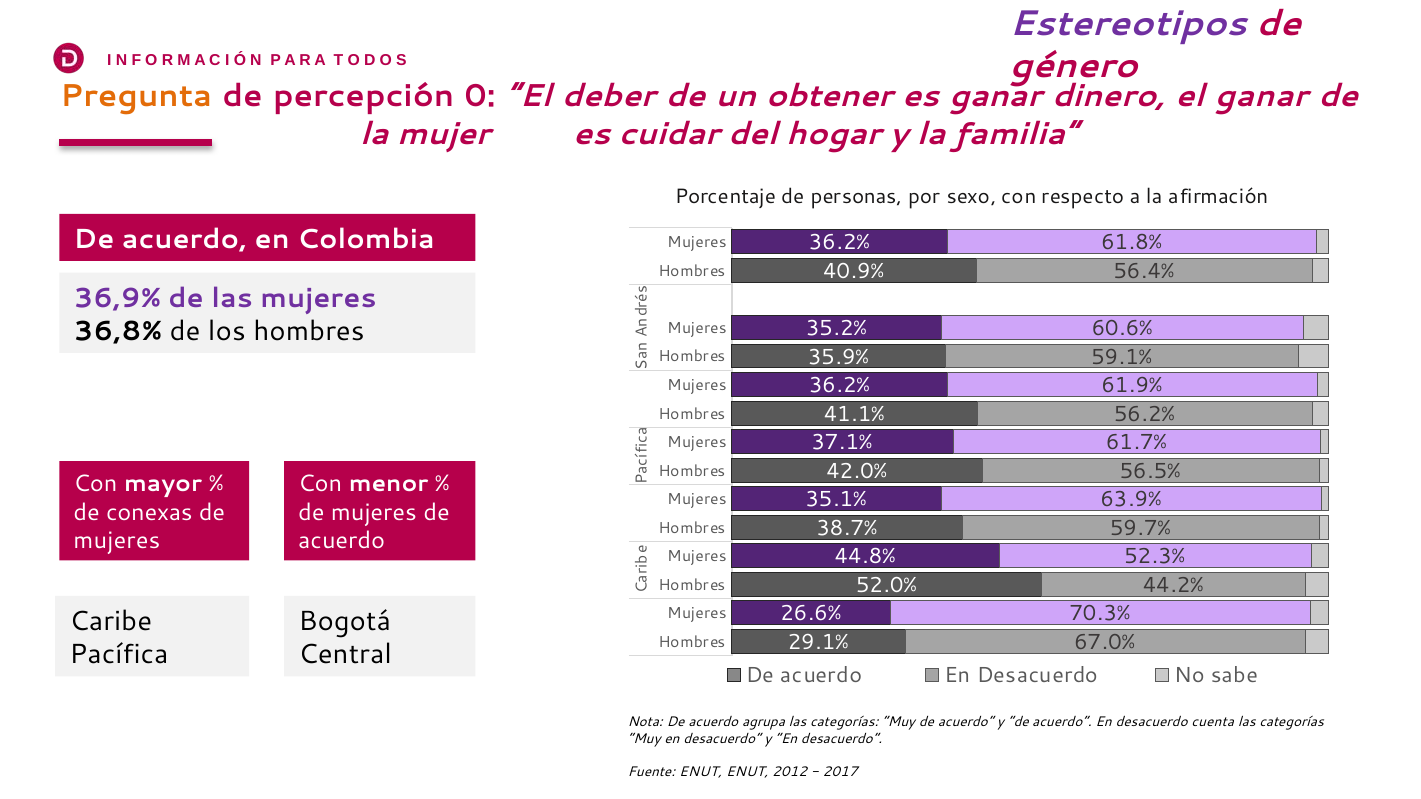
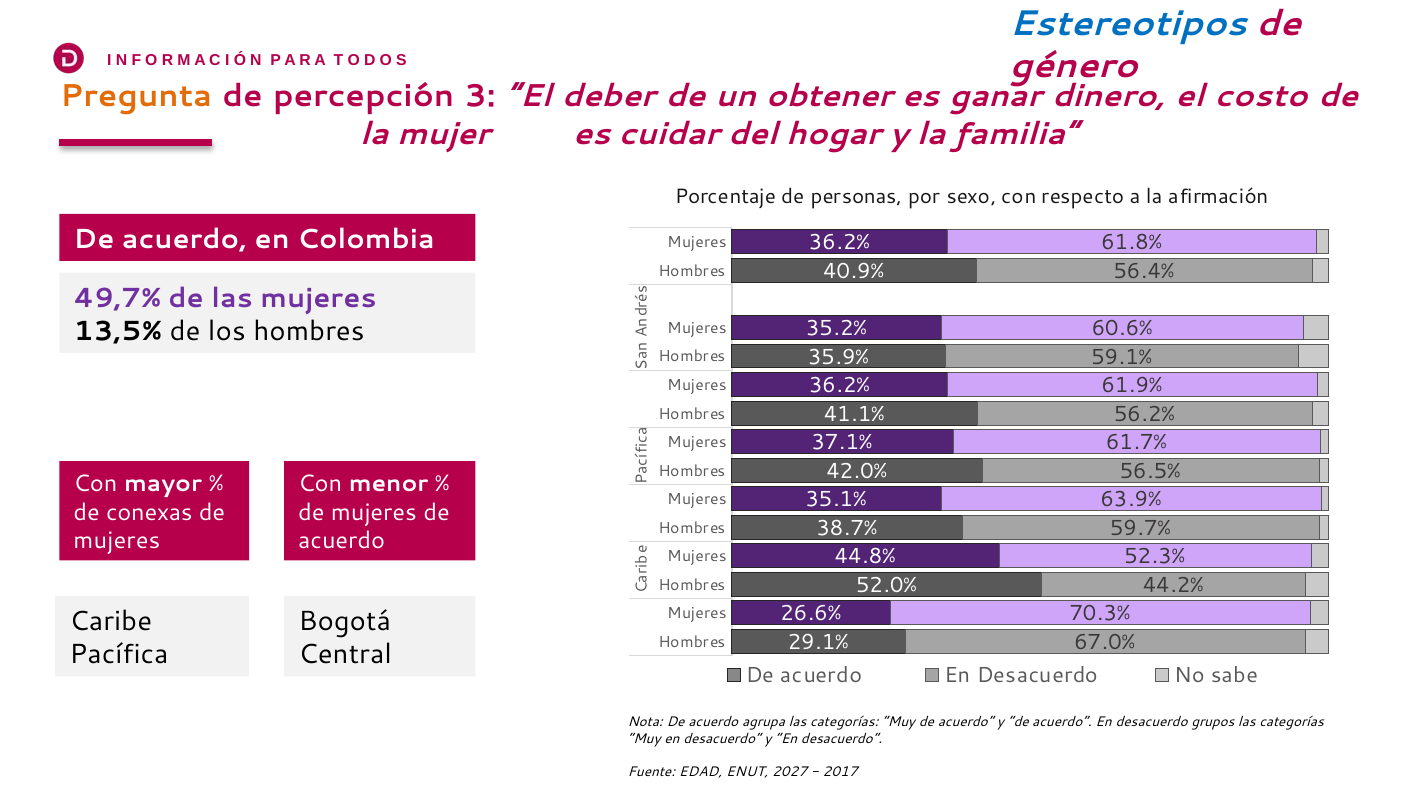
Estereotipos colour: purple -> blue
0: 0 -> 3
el ganar: ganar -> costo
36,9%: 36,9% -> 49,7%
36,8%: 36,8% -> 13,5%
cuenta: cuenta -> grupos
Fuente ENUT: ENUT -> EDAD
2012: 2012 -> 2027
